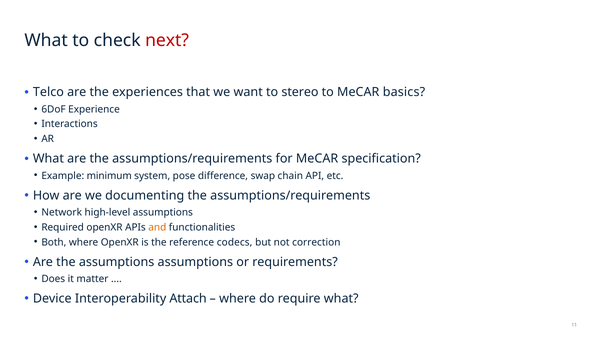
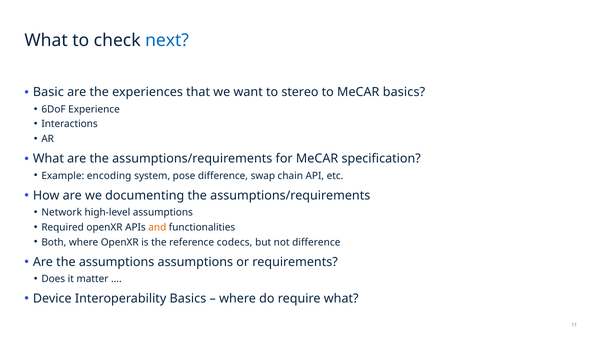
next colour: red -> blue
Telco: Telco -> Basic
minimum: minimum -> encoding
not correction: correction -> difference
Interoperability Attach: Attach -> Basics
